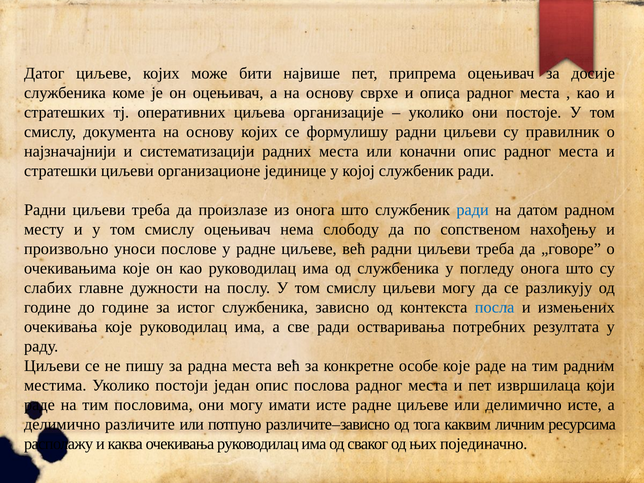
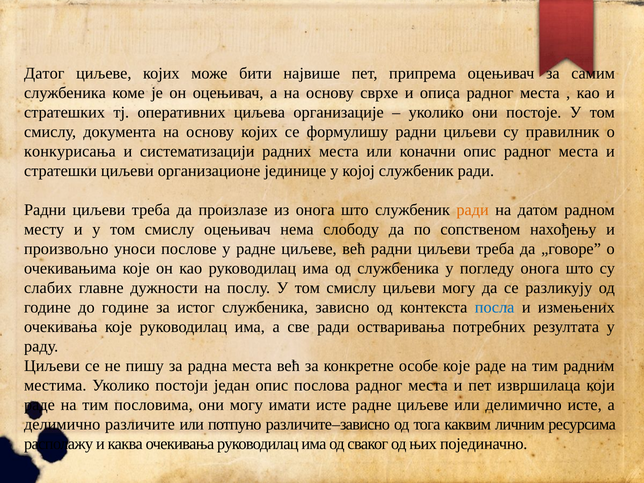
досије: досије -> самим
најзначајнији: најзначајнији -> конкурисања
ради at (473, 210) colour: blue -> orange
